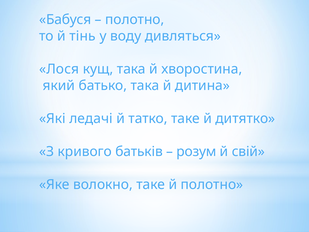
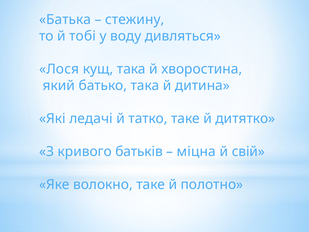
Бабуся: Бабуся -> Батька
полотно at (135, 20): полотно -> стежину
тінь: тінь -> тобі
розум: розум -> міцна
